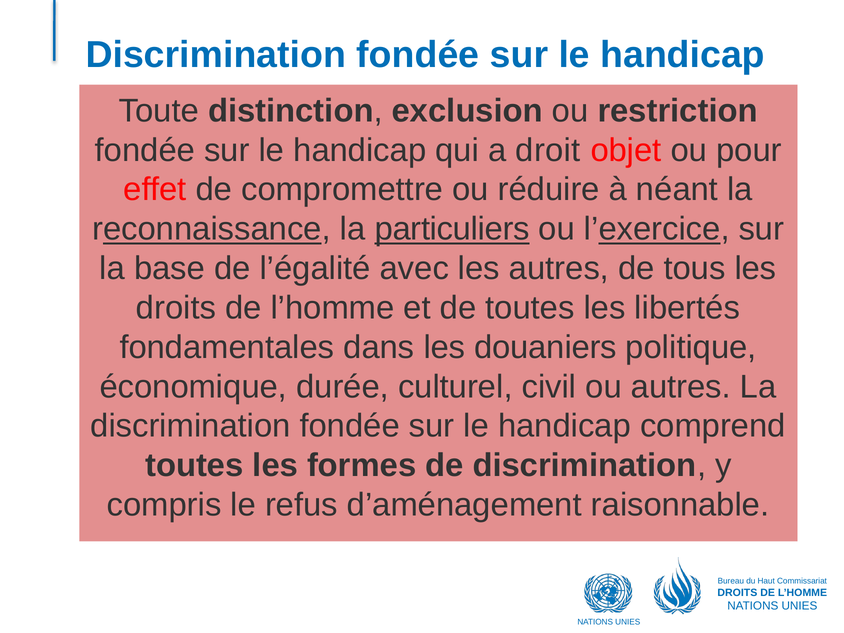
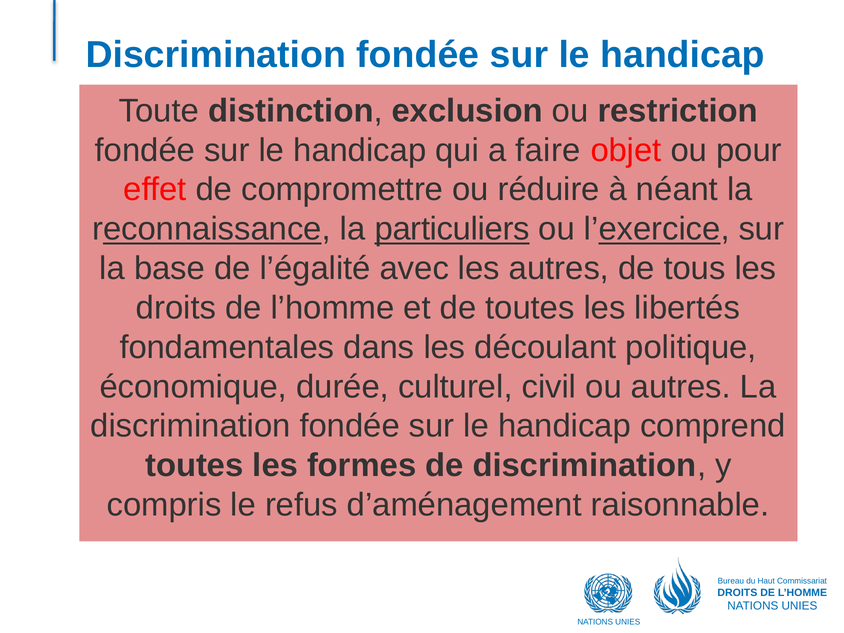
droit: droit -> faire
douaniers: douaniers -> découlant
